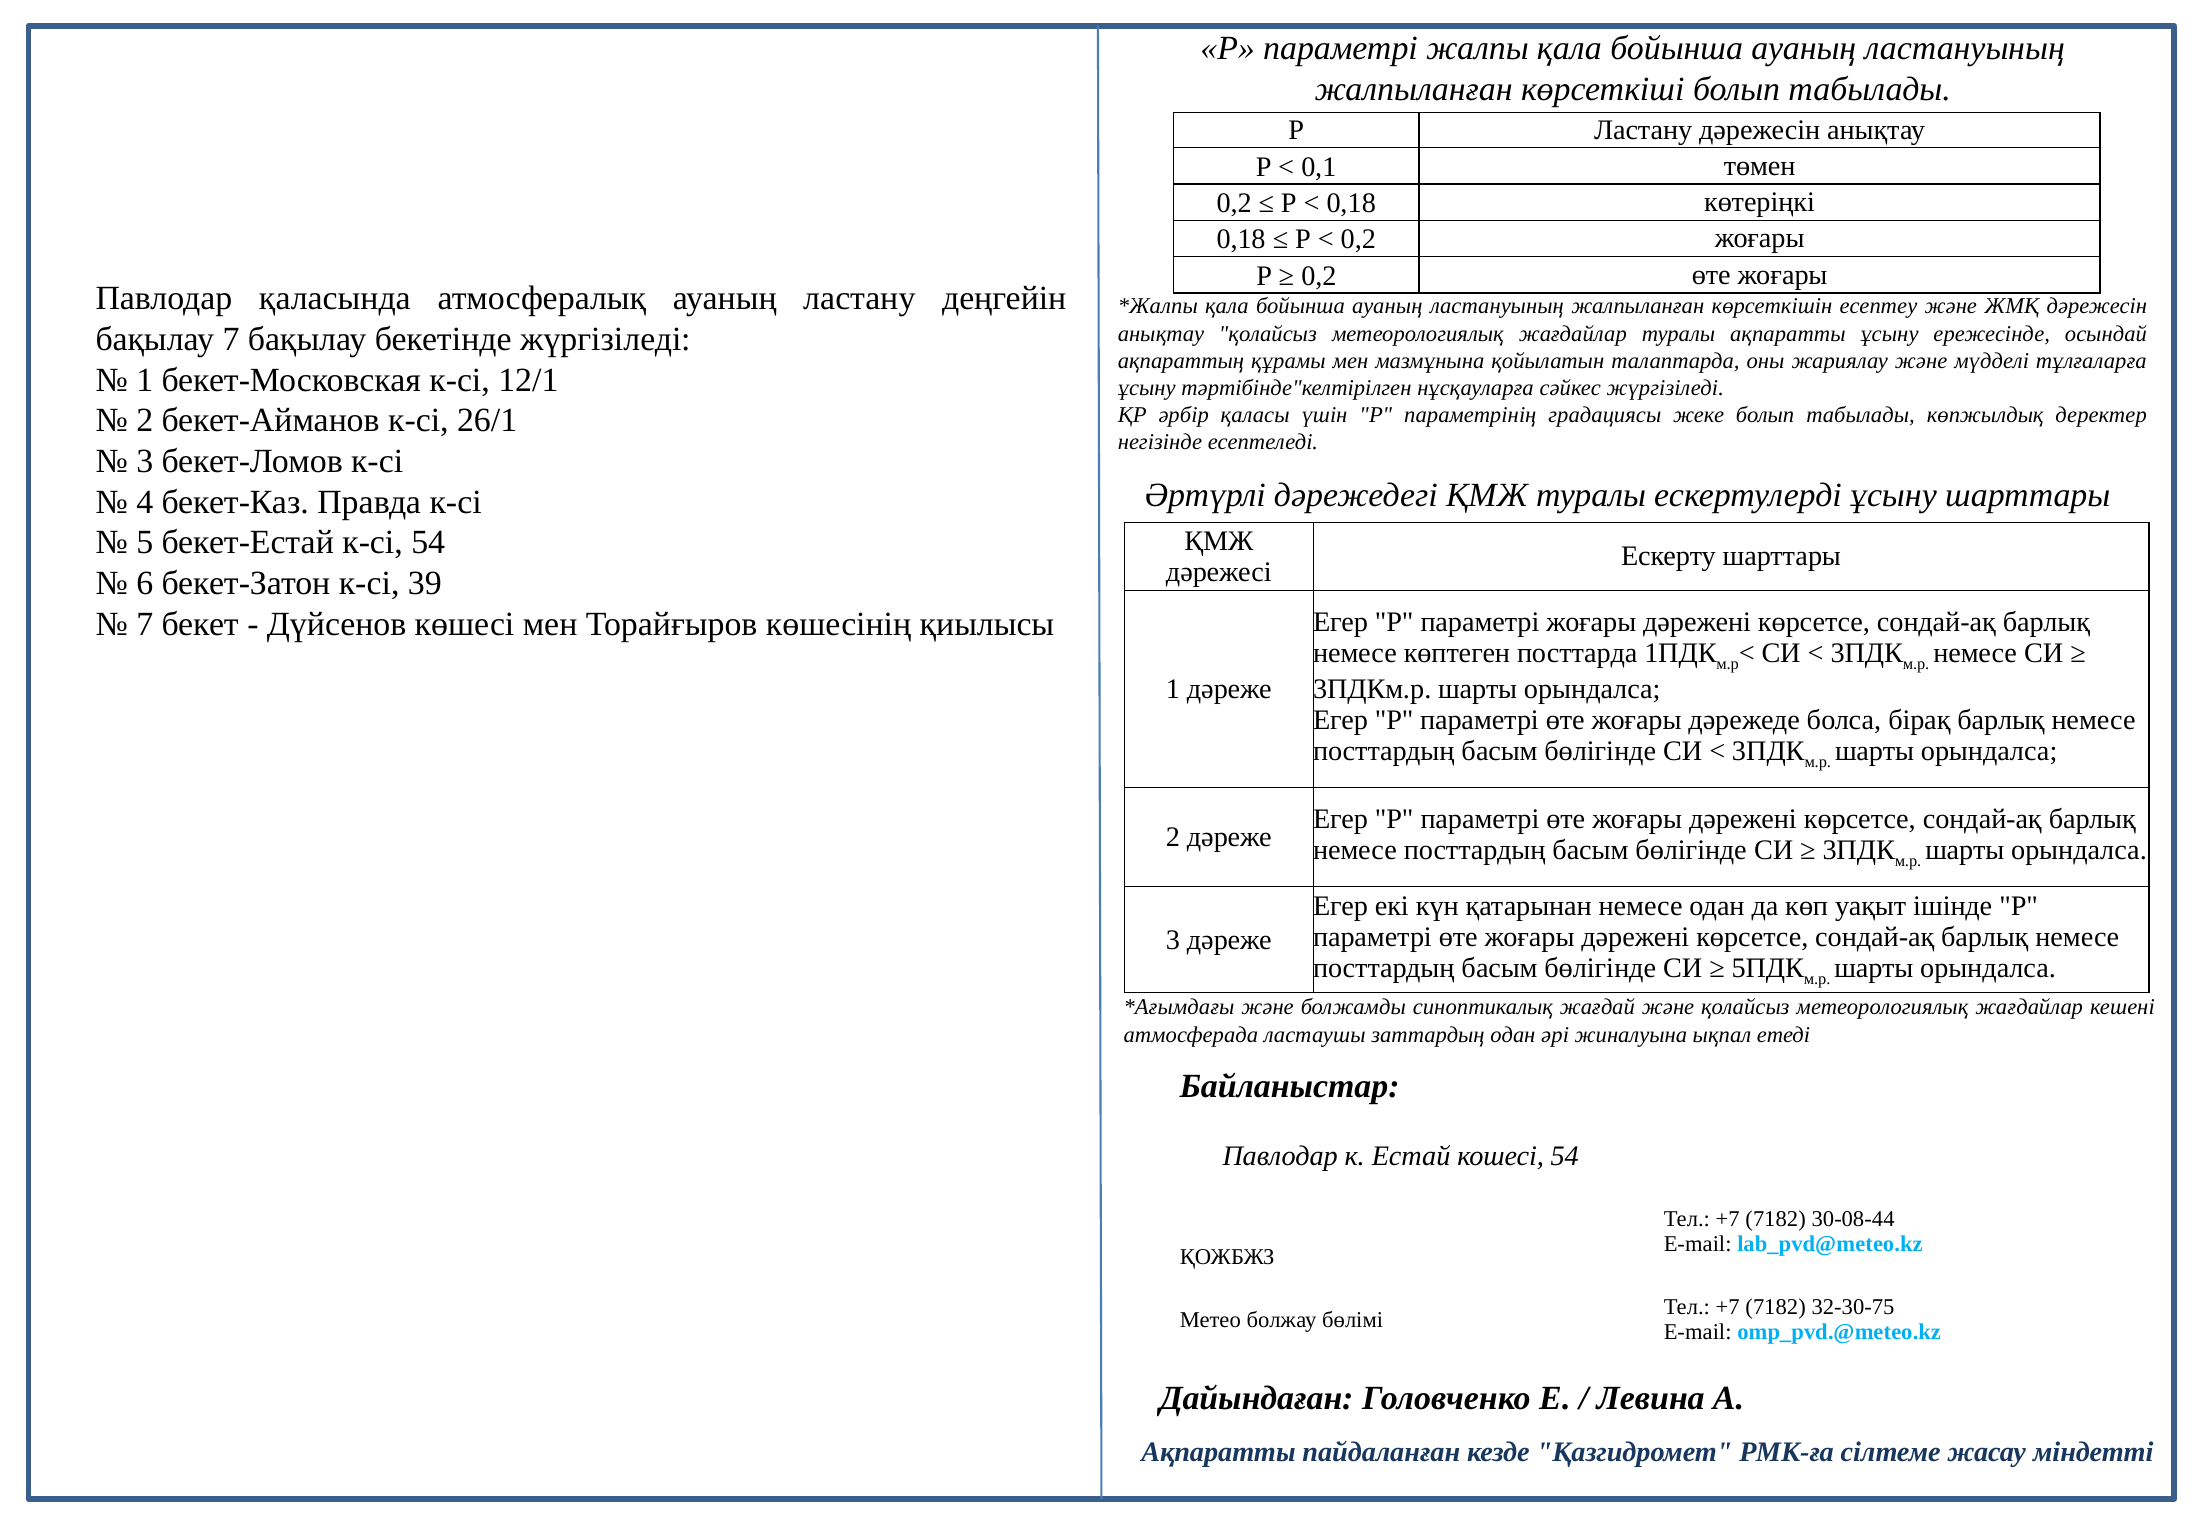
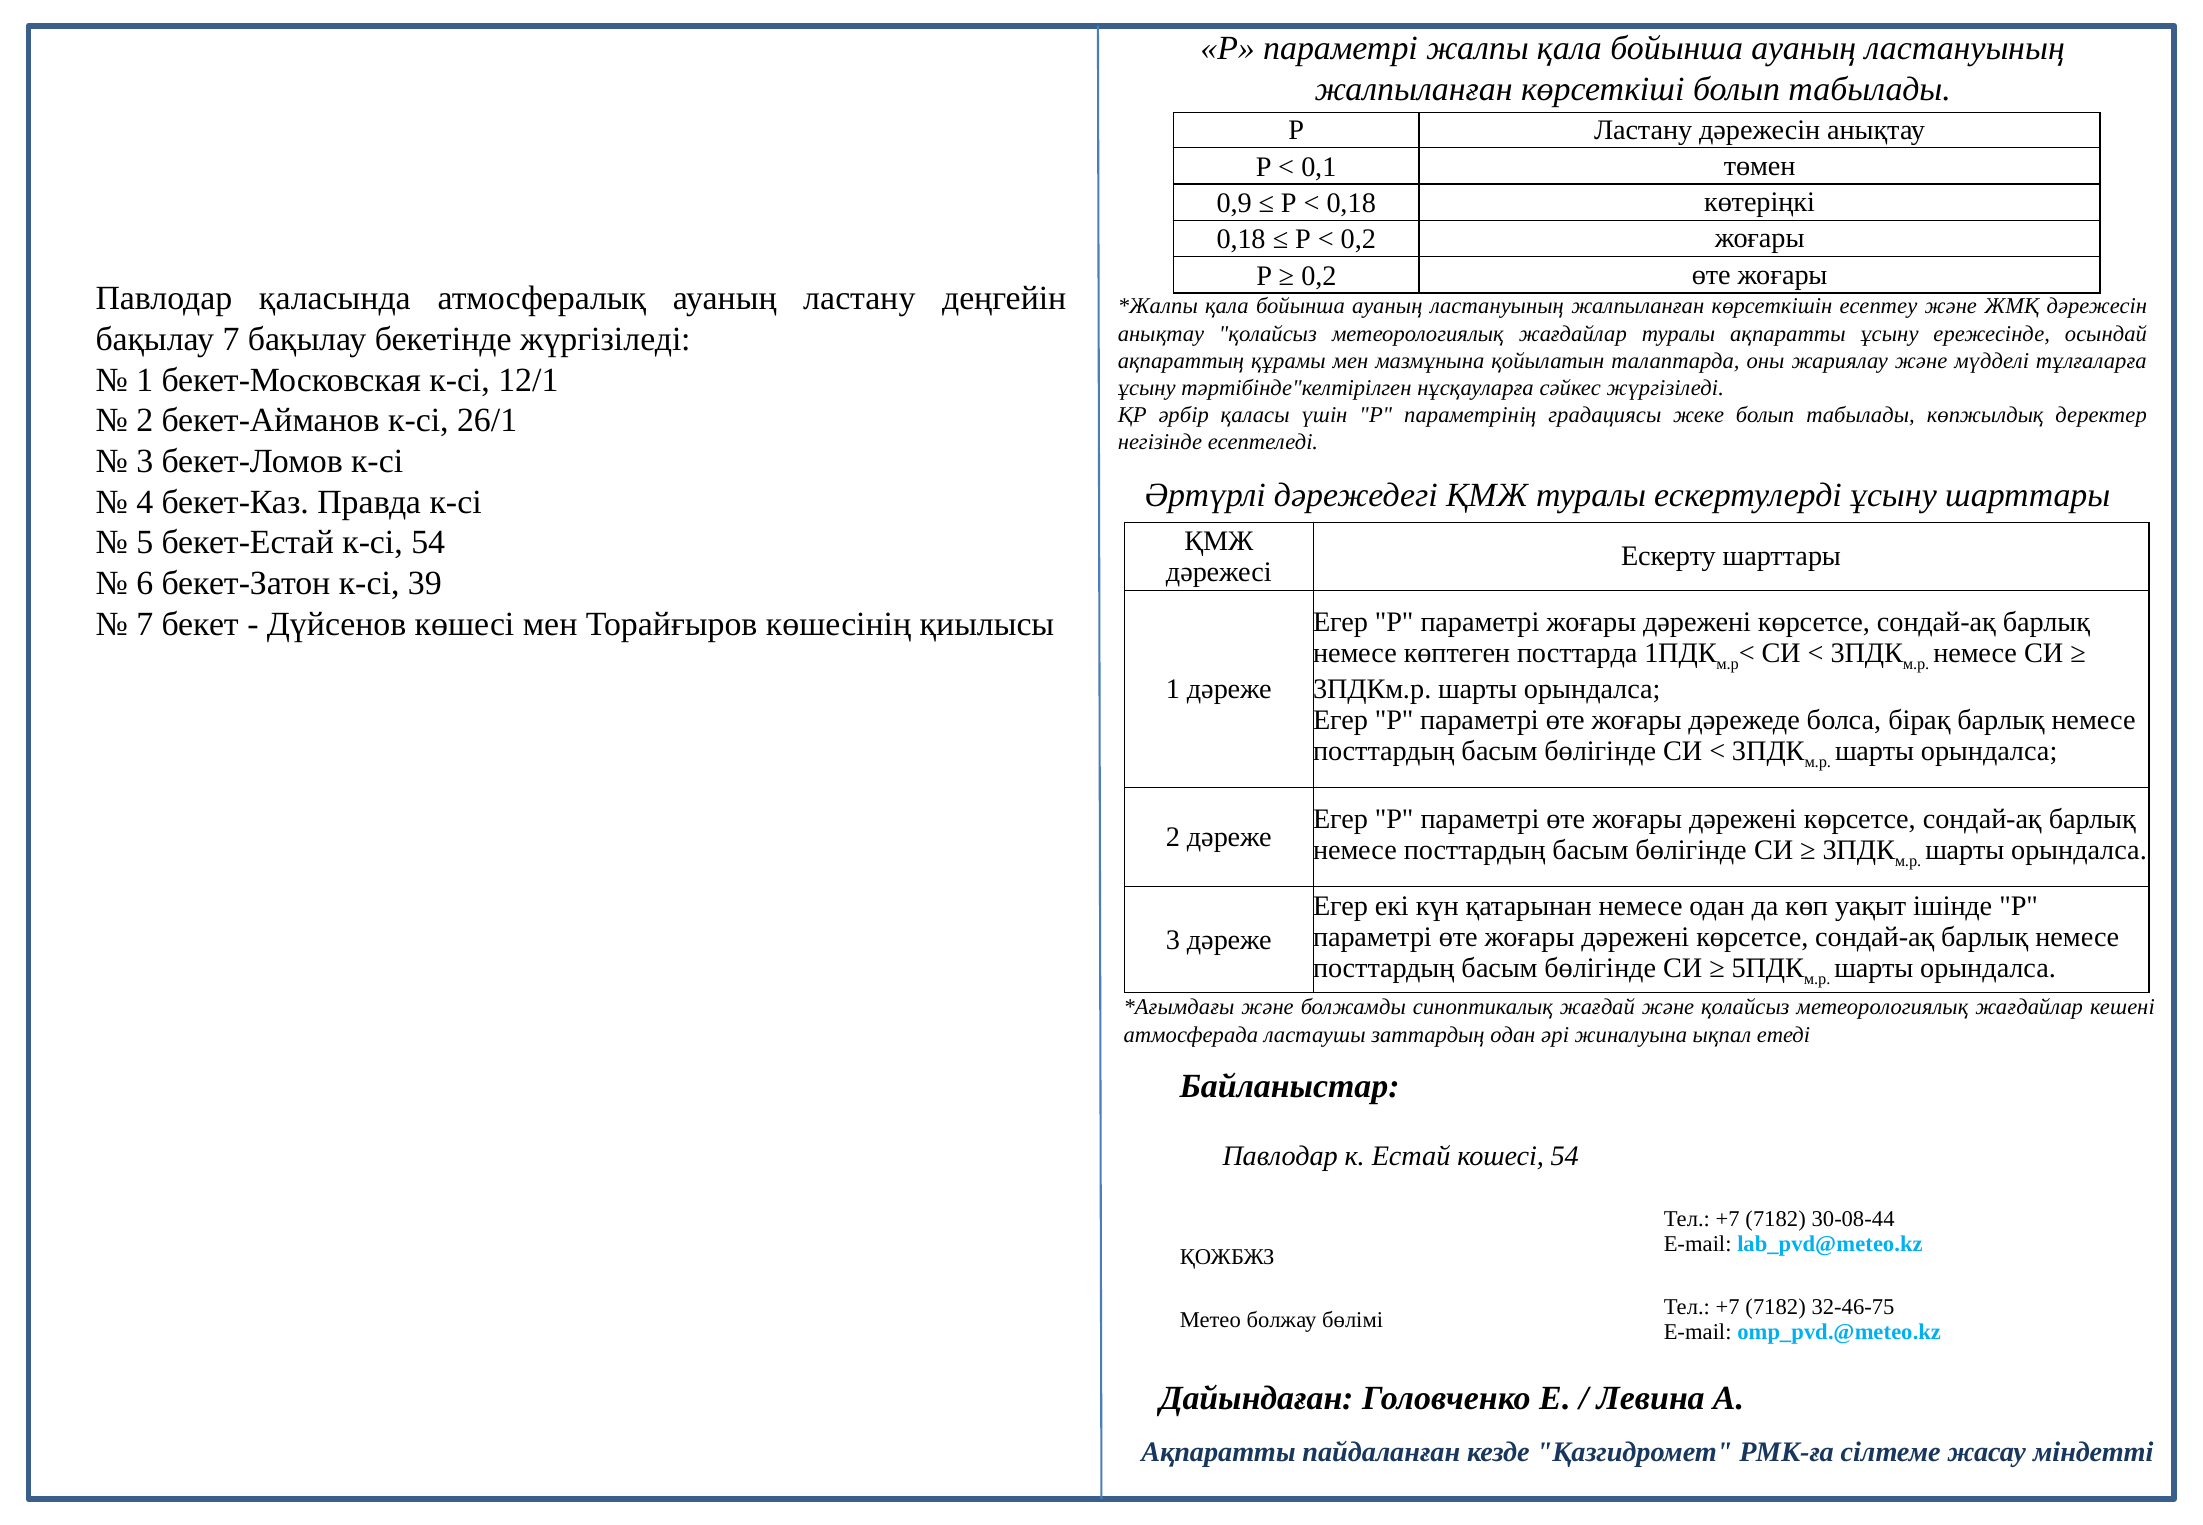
0,2 at (1234, 203): 0,2 -> 0,9
32-30-75: 32-30-75 -> 32-46-75
